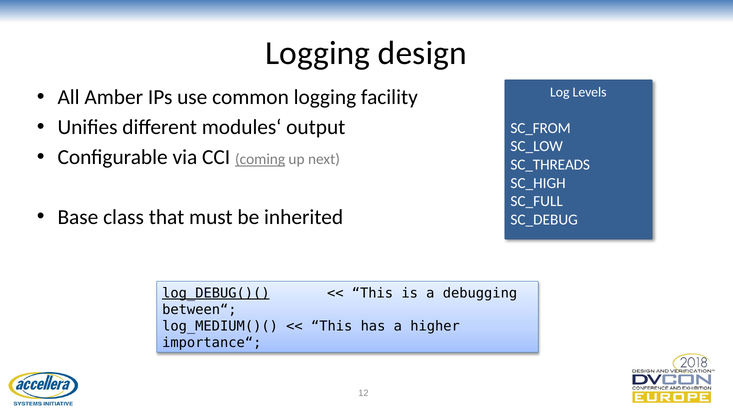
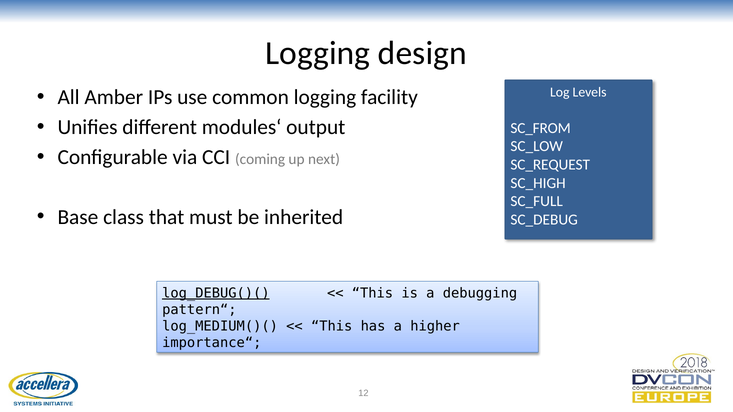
coming underline: present -> none
SC_THREADS: SC_THREADS -> SC_REQUEST
between“: between“ -> pattern“
